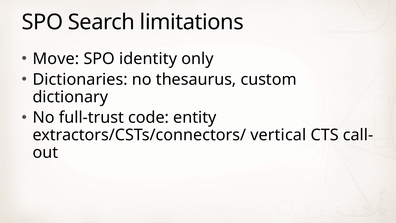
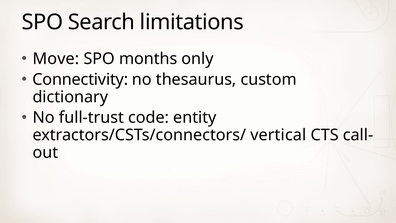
identity: identity -> months
Dictionaries: Dictionaries -> Connectivity
